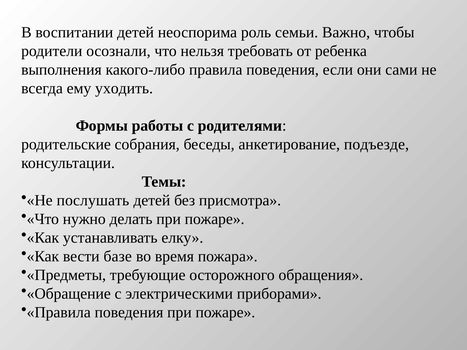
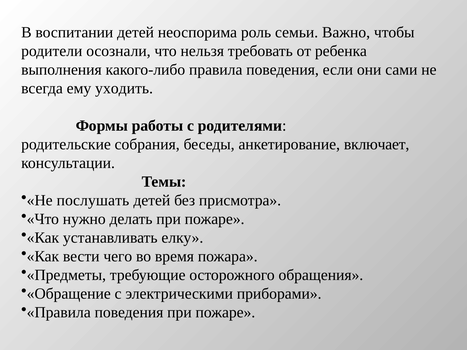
подъезде: подъезде -> включает
базе: базе -> чего
